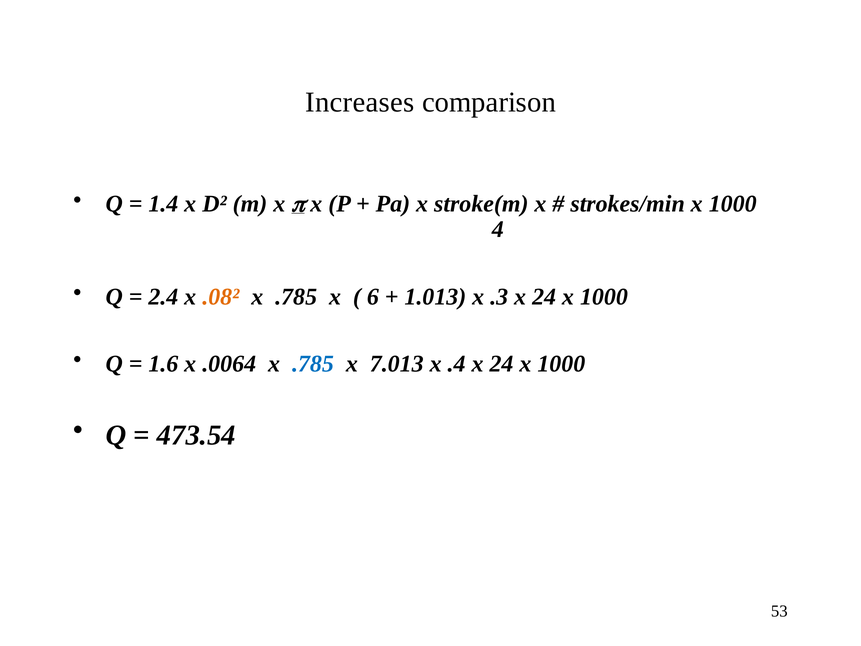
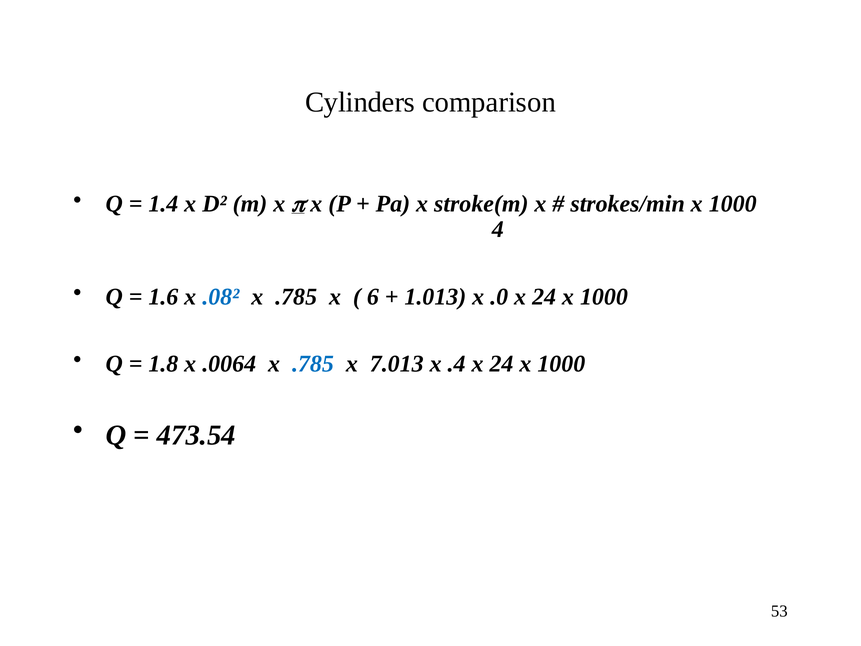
Increases: Increases -> Cylinders
2.4: 2.4 -> 1.6
.08² colour: orange -> blue
.3: .3 -> .0
1.6: 1.6 -> 1.8
